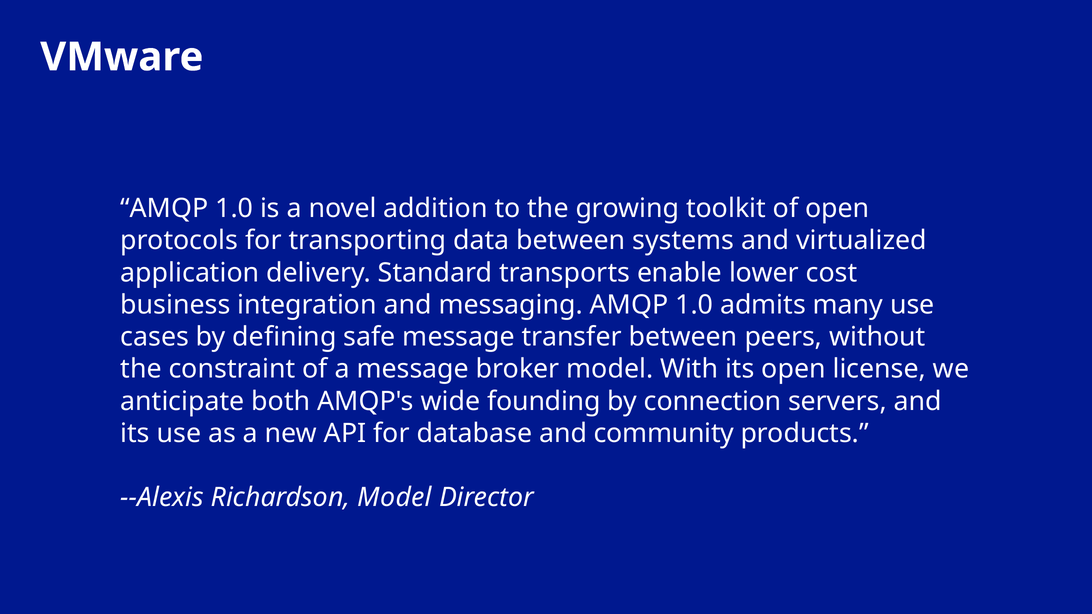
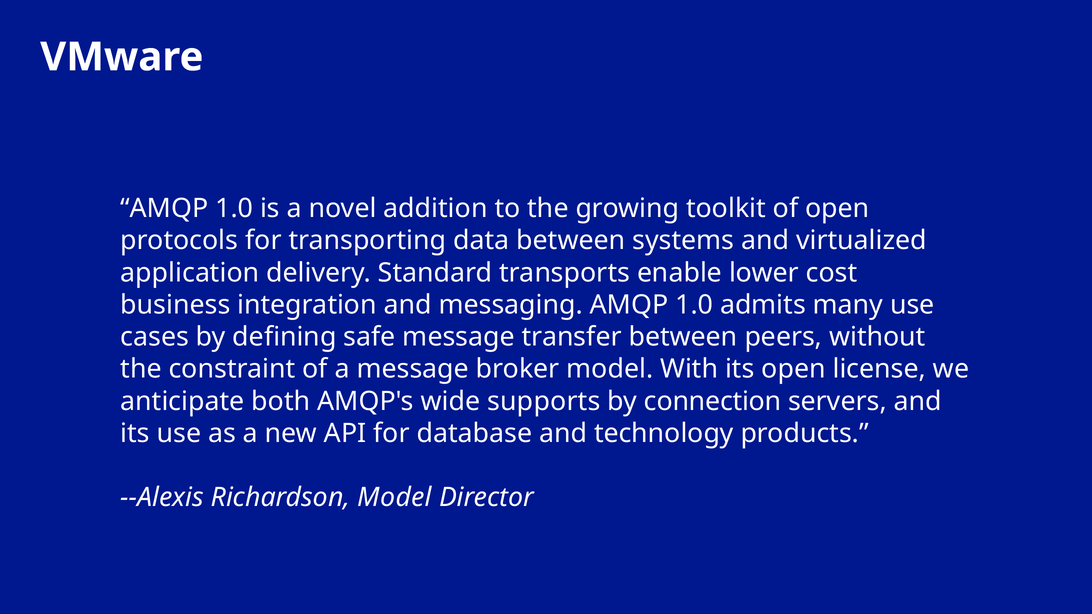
founding: founding -> supports
community: community -> technology
